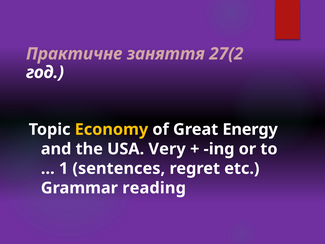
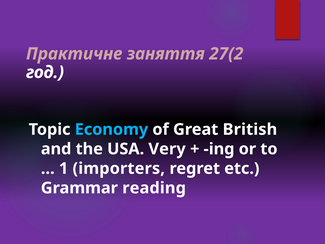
Economy colour: yellow -> light blue
Energy: Energy -> British
sentences: sentences -> importers
